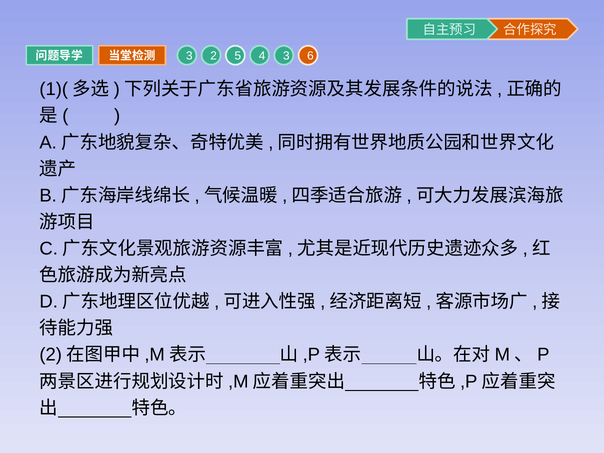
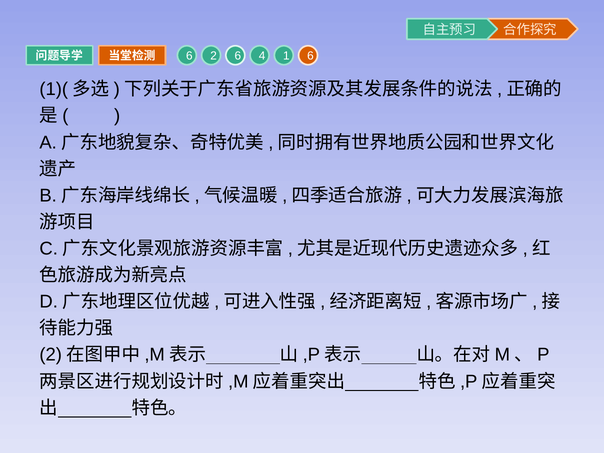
3 at (189, 56): 3 -> 6
2 5: 5 -> 6
4 3: 3 -> 1
